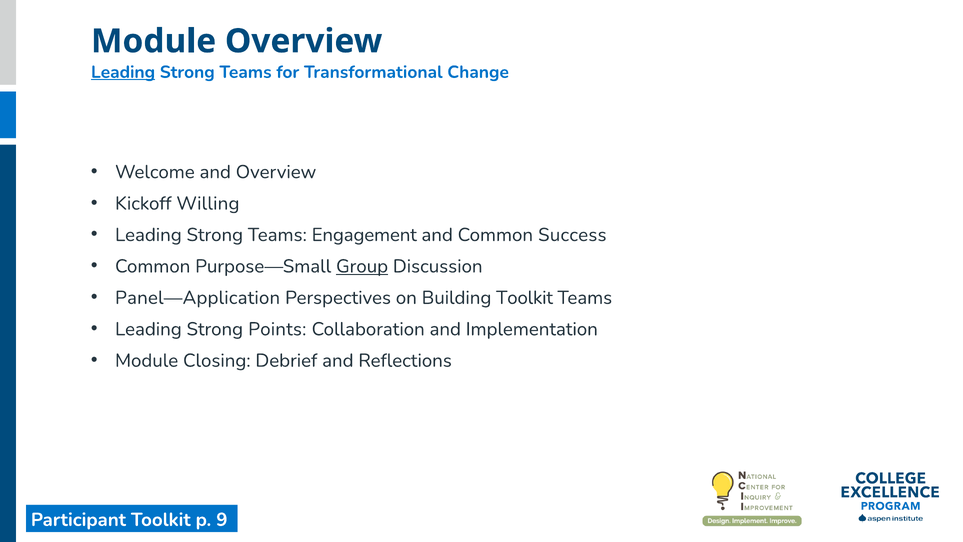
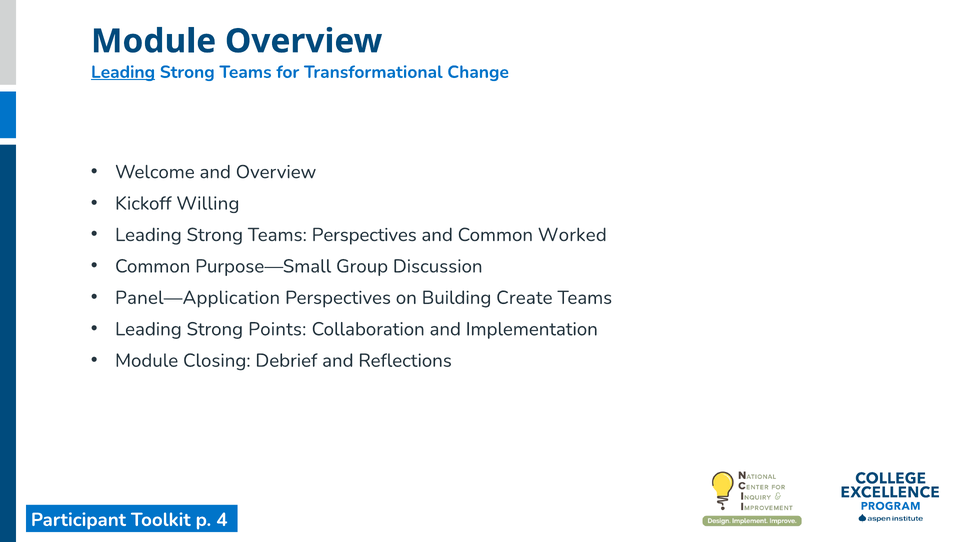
Teams Engagement: Engagement -> Perspectives
Success: Success -> Worked
Group underline: present -> none
Building Toolkit: Toolkit -> Create
9: 9 -> 4
